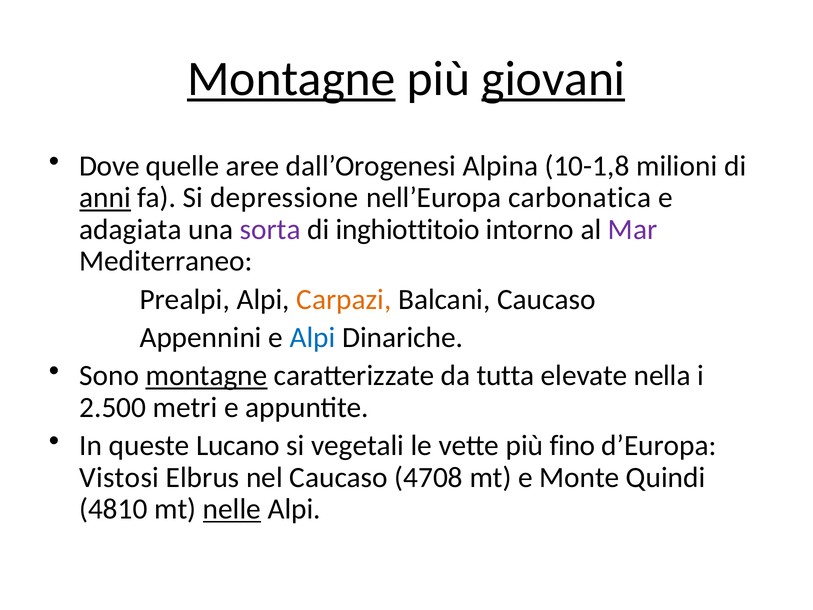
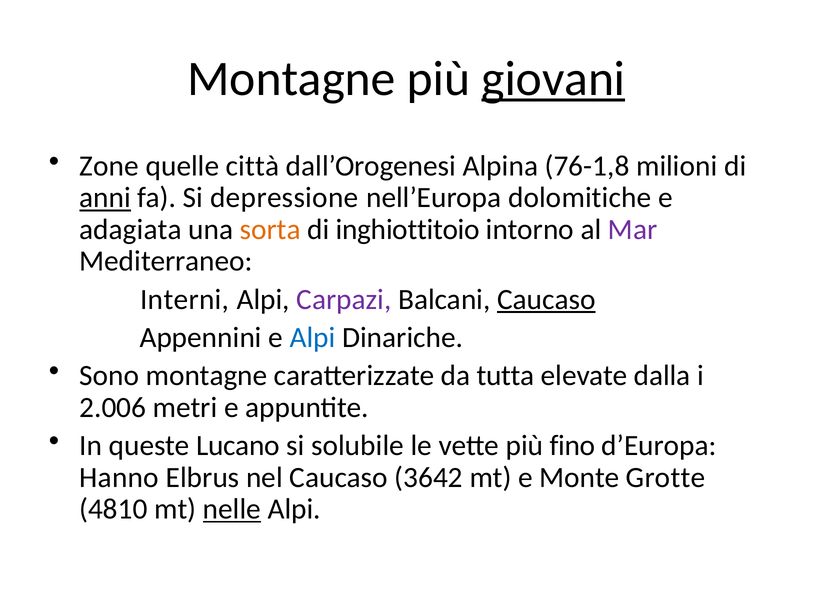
Montagne at (291, 79) underline: present -> none
Dove: Dove -> Zone
aree: aree -> città
10-1,8: 10-1,8 -> 76-1,8
carbonatica: carbonatica -> dolomitiche
sorta colour: purple -> orange
Prealpi: Prealpi -> Interni
Carpazi colour: orange -> purple
Caucaso at (546, 299) underline: none -> present
montagne at (207, 376) underline: present -> none
nella: nella -> dalla
2.500: 2.500 -> 2.006
vegetali: vegetali -> solubile
Vistosi: Vistosi -> Hanno
4708: 4708 -> 3642
Quindi: Quindi -> Grotte
